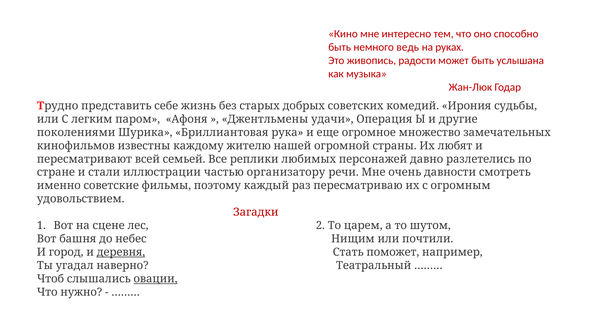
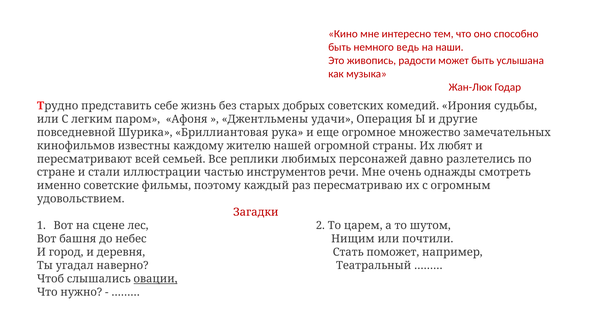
руках: руках -> наши
поколениями: поколениями -> повседневной
организатору: организатору -> инструментов
давности: давности -> однажды
деревня underline: present -> none
